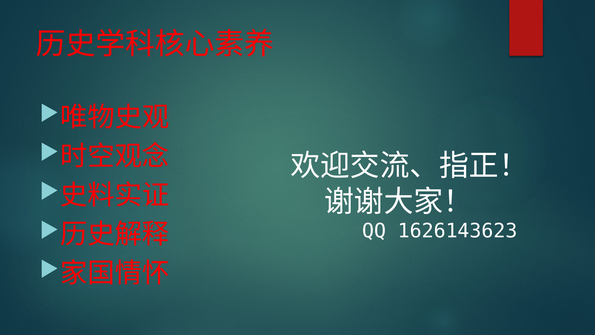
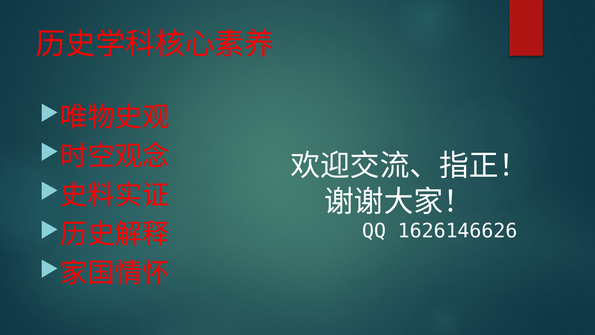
1626143623: 1626143623 -> 1626146626
